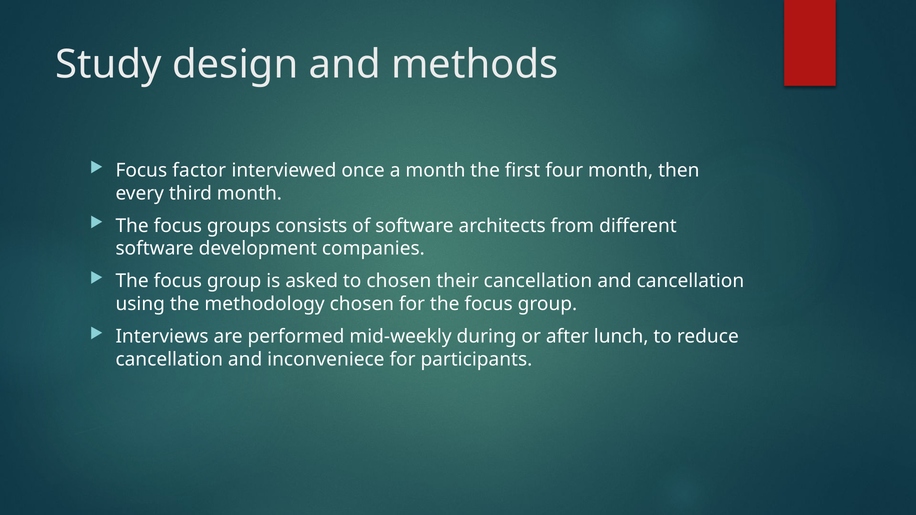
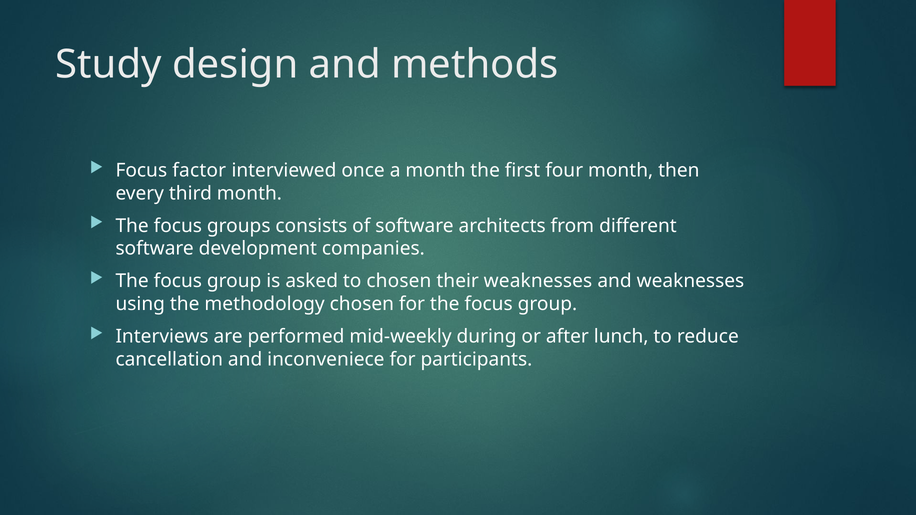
their cancellation: cancellation -> weaknesses
and cancellation: cancellation -> weaknesses
